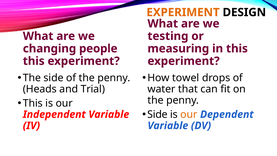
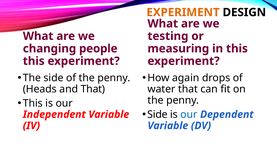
towel: towel -> again
and Trial: Trial -> That
our at (189, 114) colour: orange -> blue
